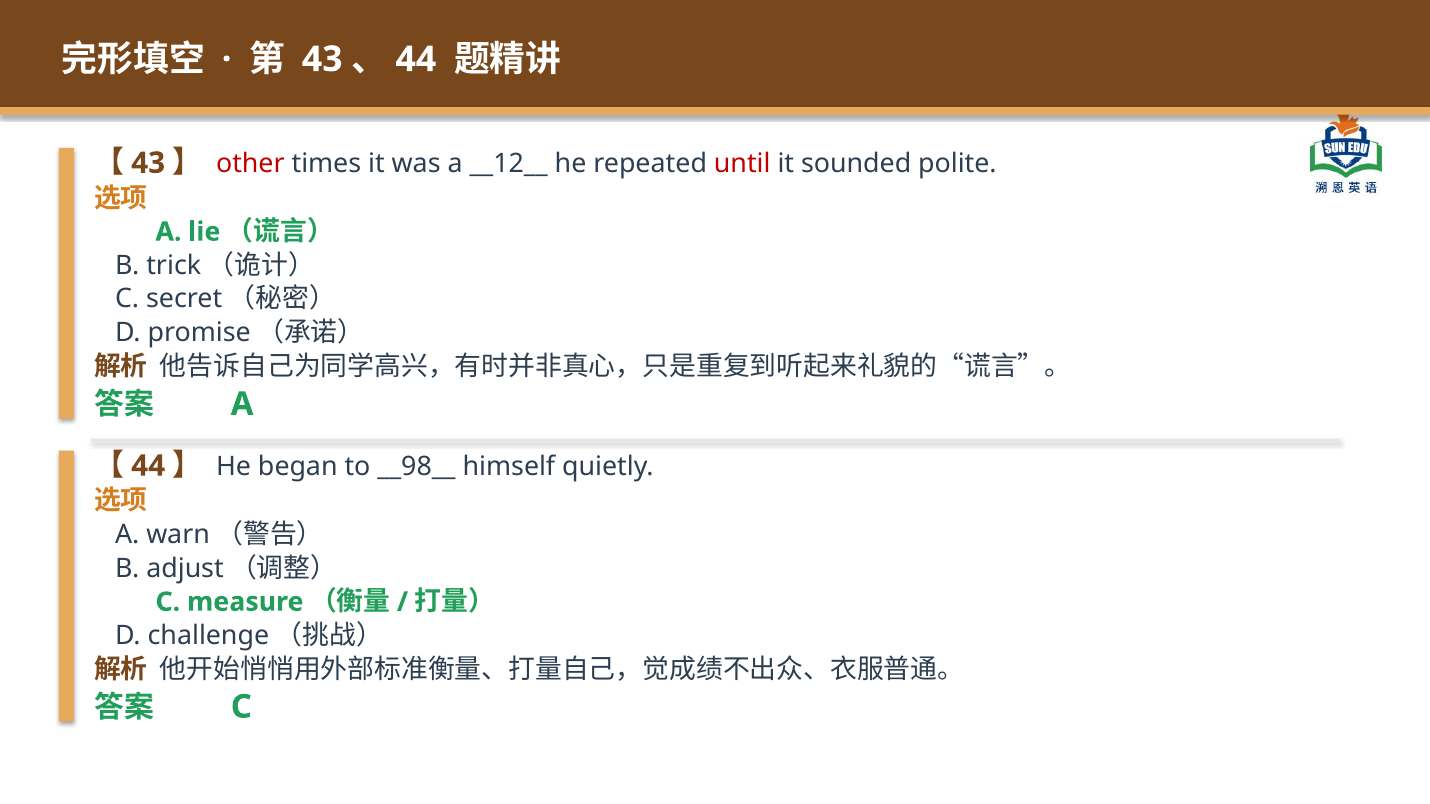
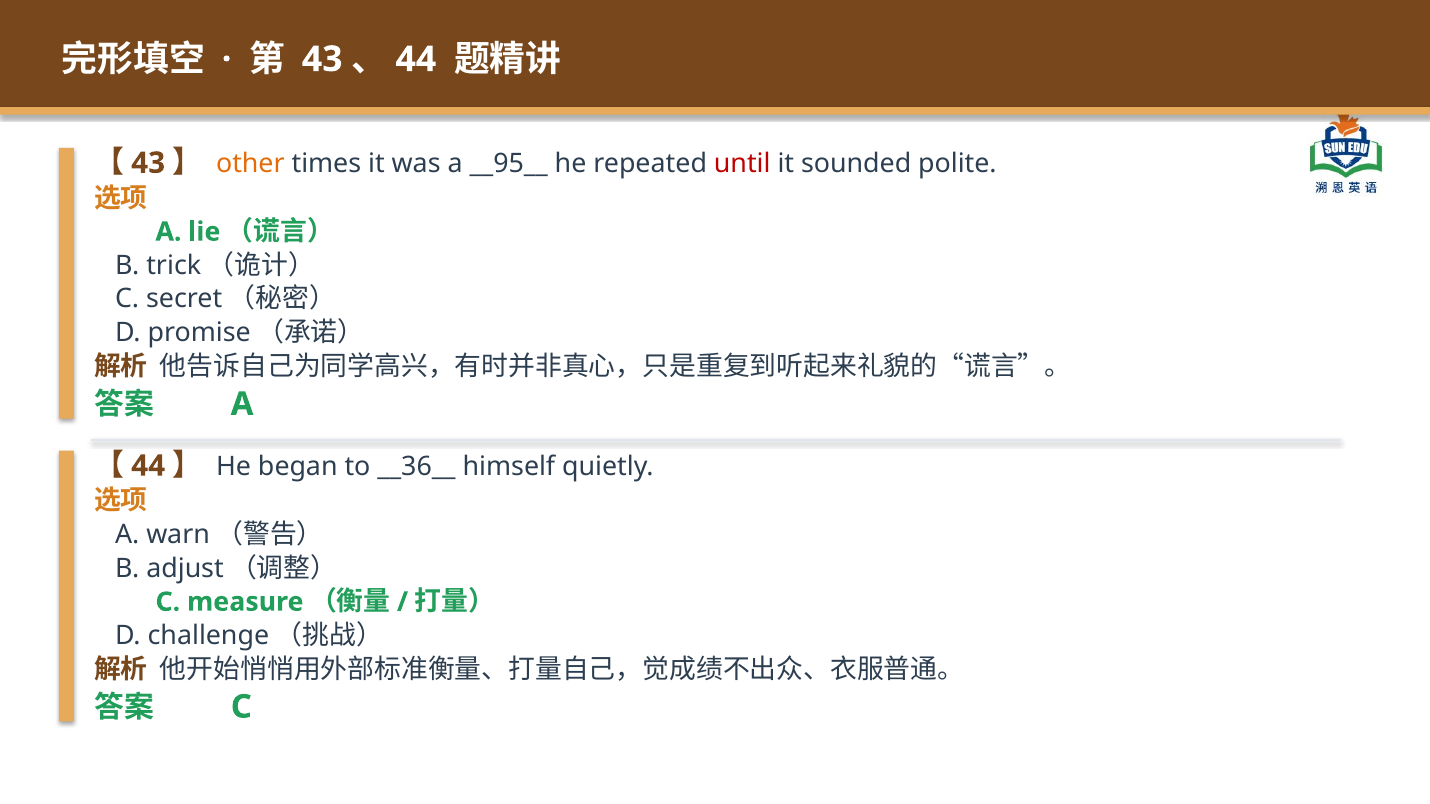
other colour: red -> orange
__12__: __12__ -> __95__
__98__: __98__ -> __36__
